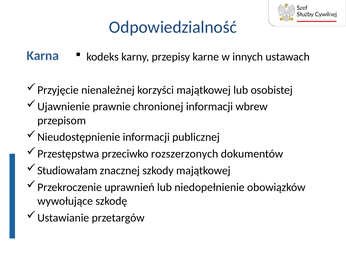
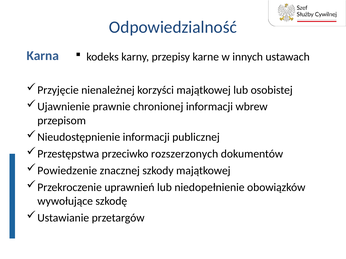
Studiowałam: Studiowałam -> Powiedzenie
